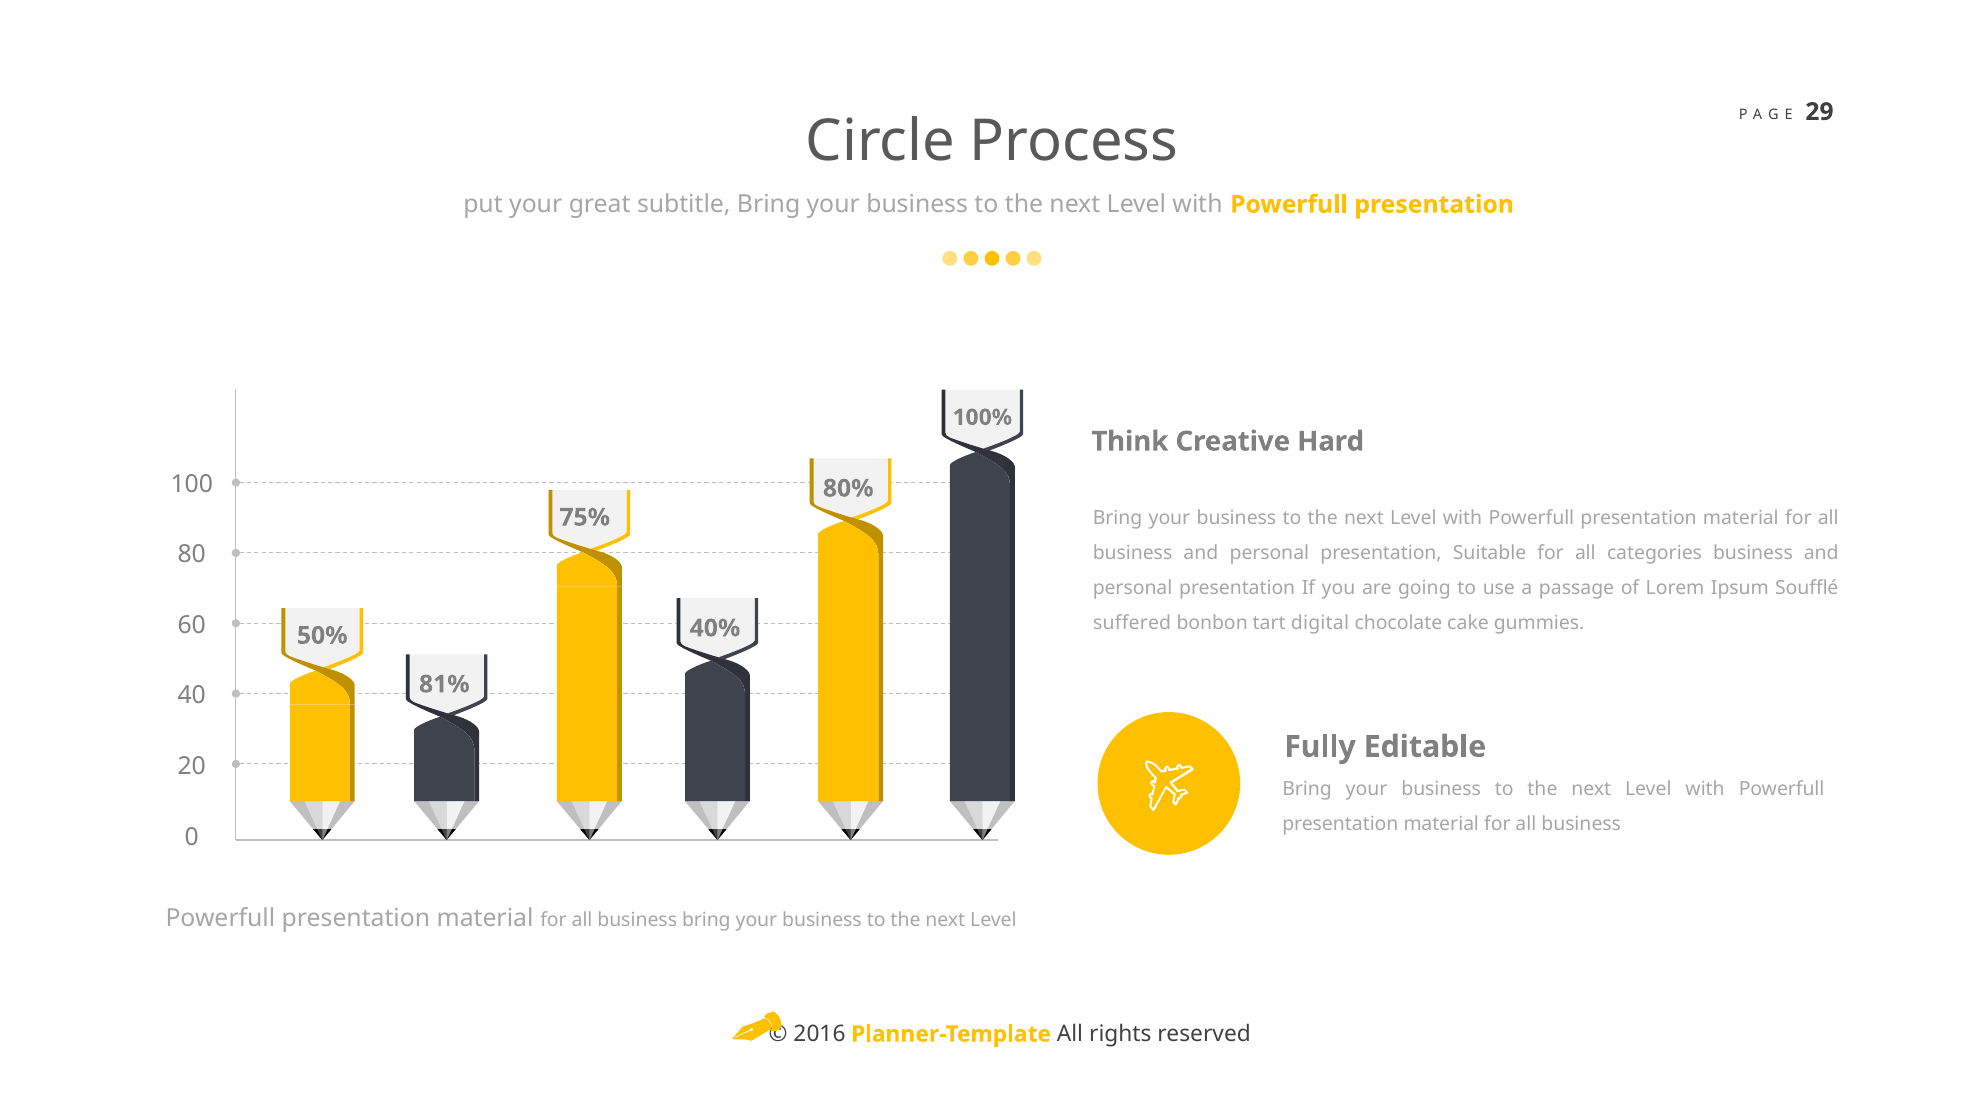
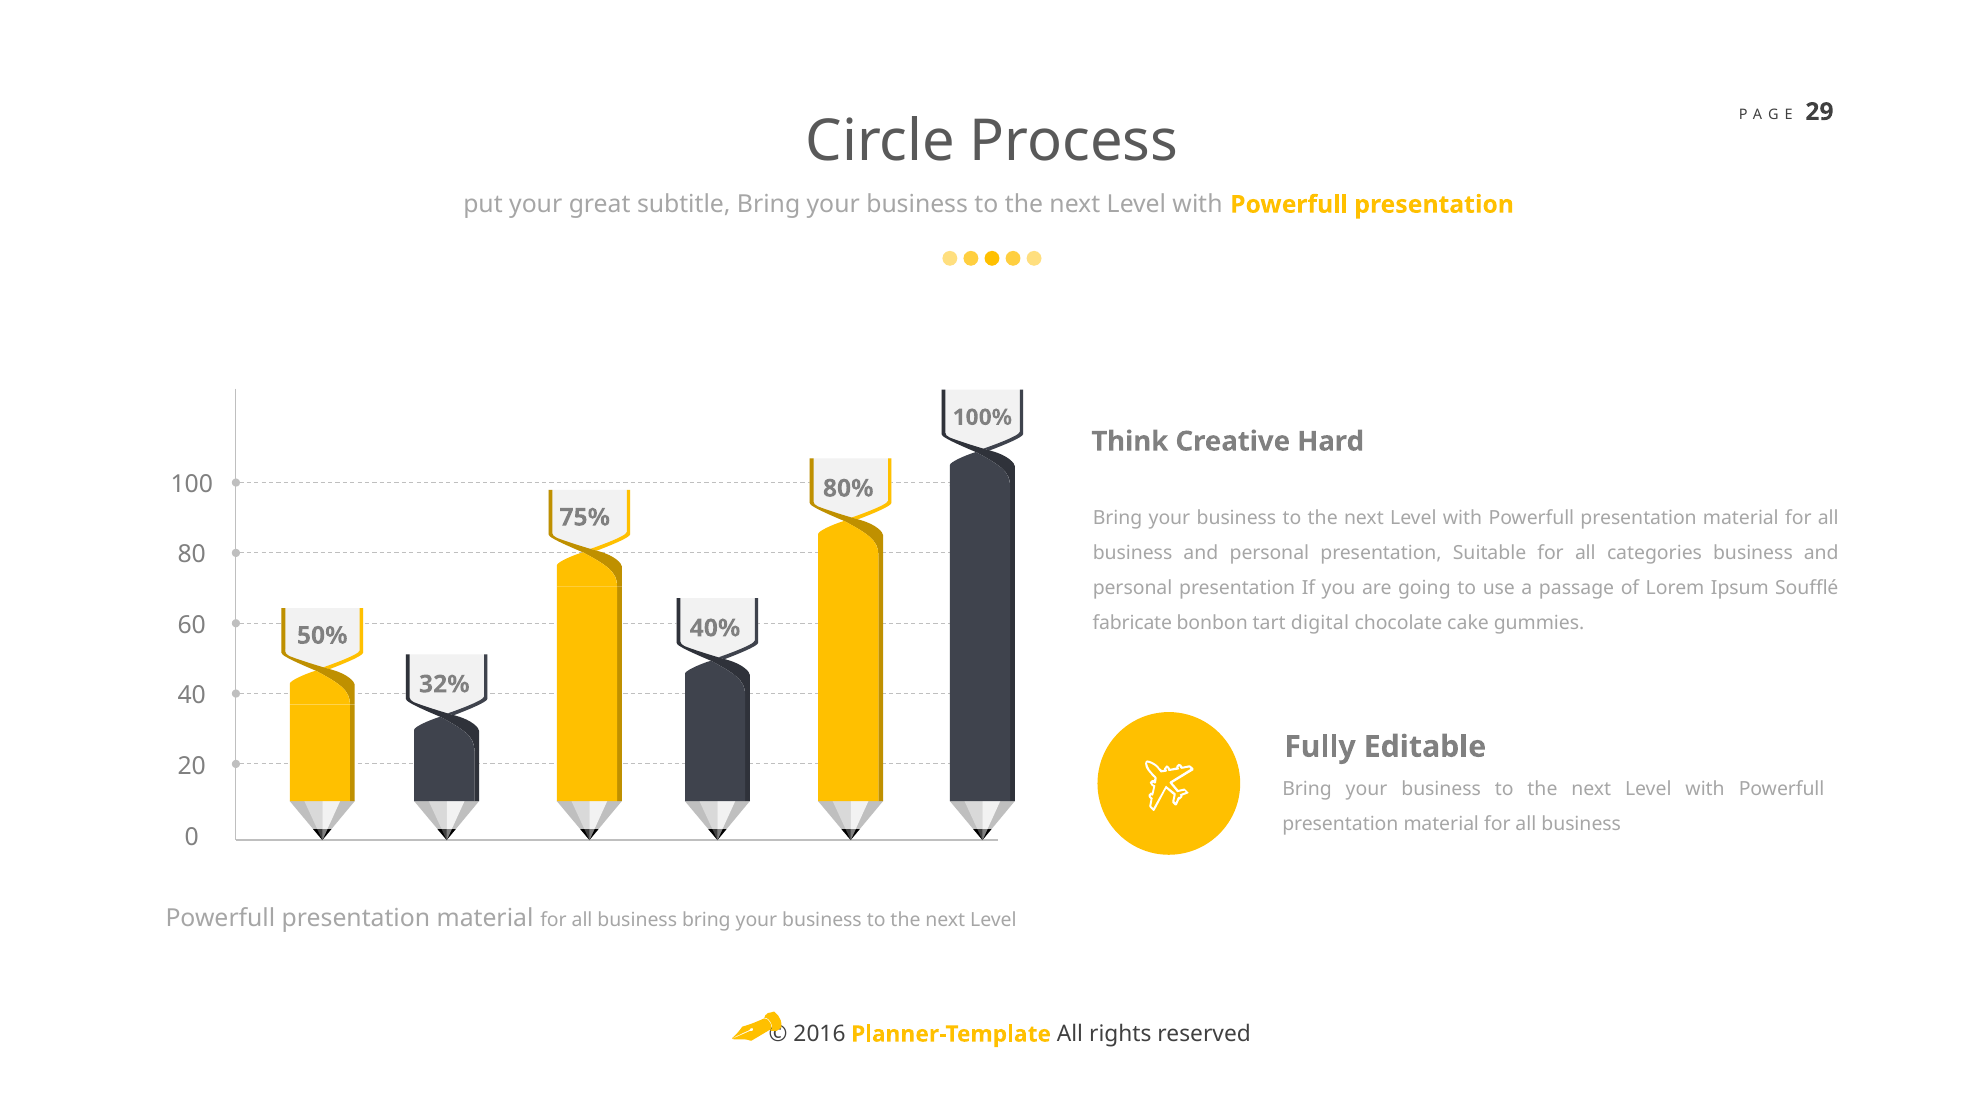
suffered: suffered -> fabricate
81%: 81% -> 32%
